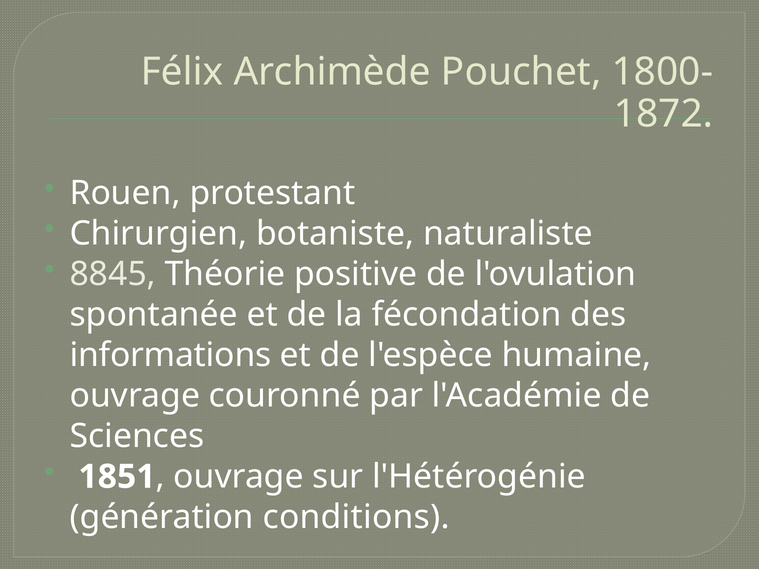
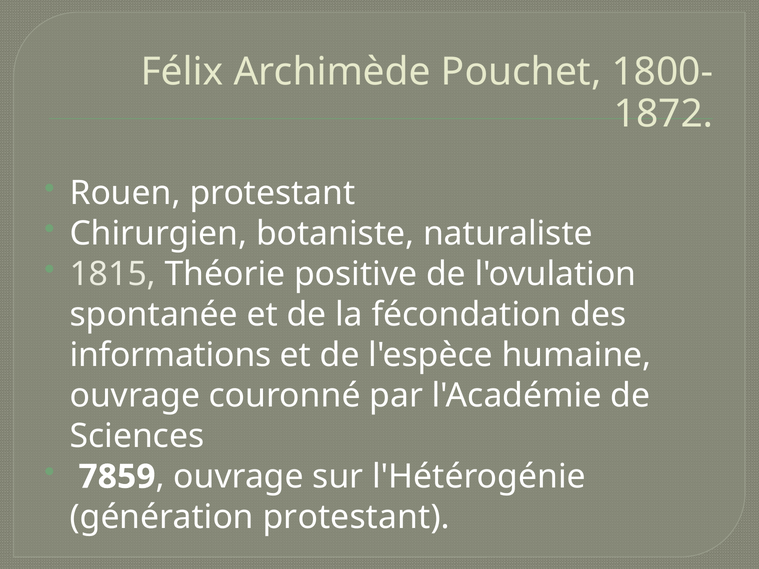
8845: 8845 -> 1815
1851: 1851 -> 7859
génération conditions: conditions -> protestant
